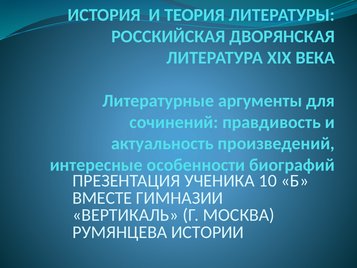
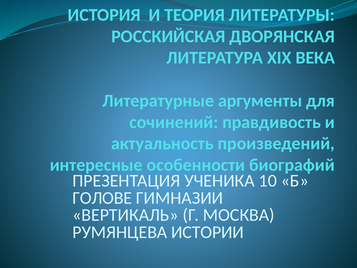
ВМЕСТЕ: ВМЕСТЕ -> ГОЛОВЕ
